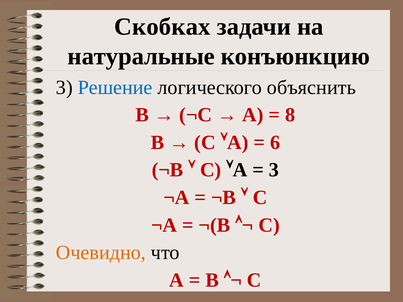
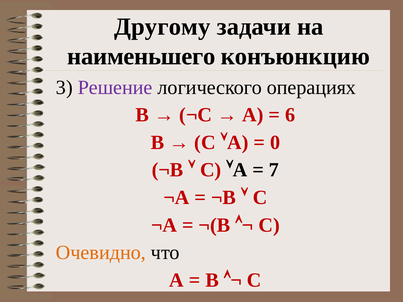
Скобках: Скобках -> Другому
натуральные: натуральные -> наименьшего
Решение colour: blue -> purple
объяснить: объяснить -> операциях
8: 8 -> 6
6: 6 -> 0
3 at (274, 170): 3 -> 7
